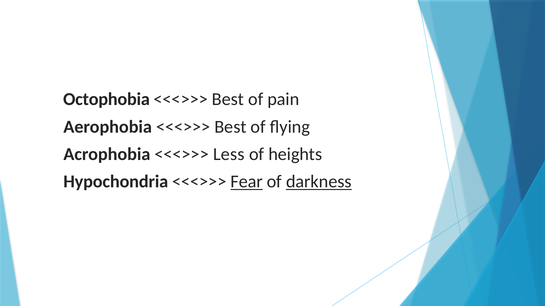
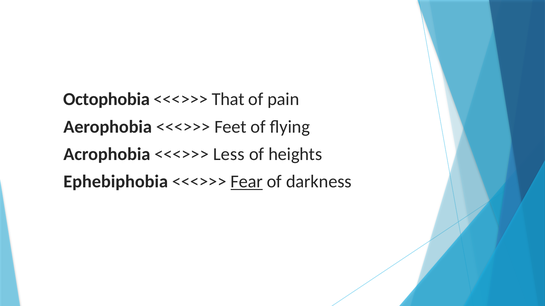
Best at (228, 100): Best -> That
Best at (230, 127): Best -> Feet
Hypochondria: Hypochondria -> Ephebiphobia
darkness underline: present -> none
